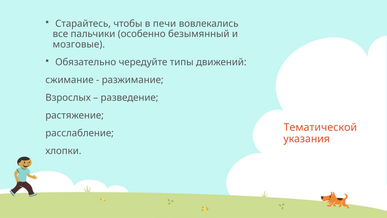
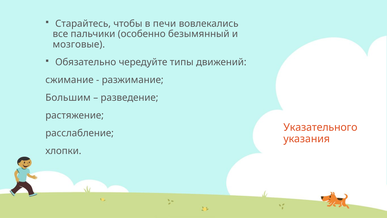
Взрослых: Взрослых -> Большим
Тематической: Тематической -> Указательного
